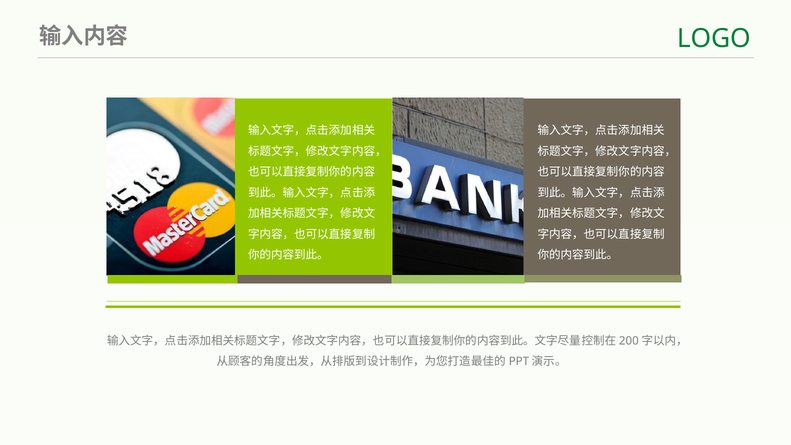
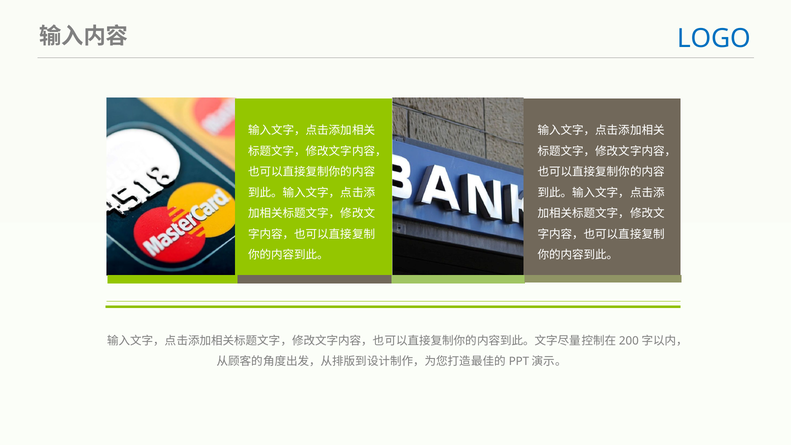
LOGO colour: green -> blue
